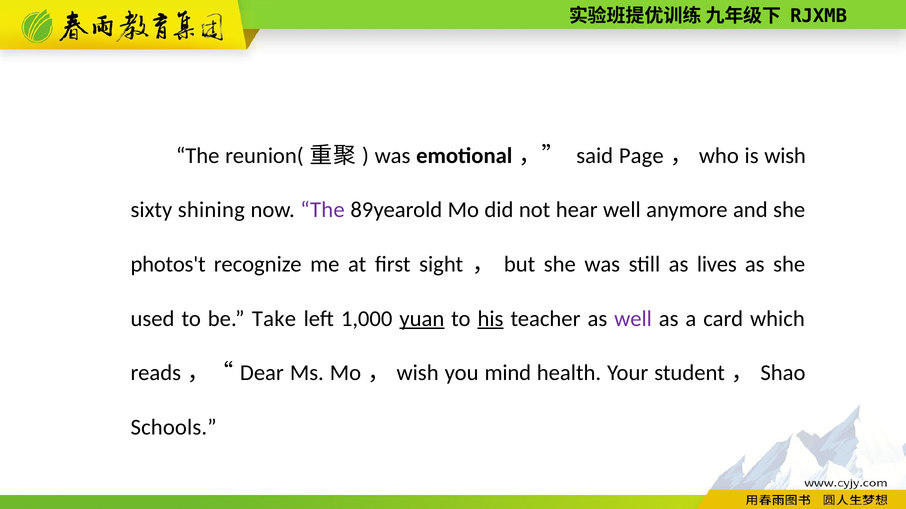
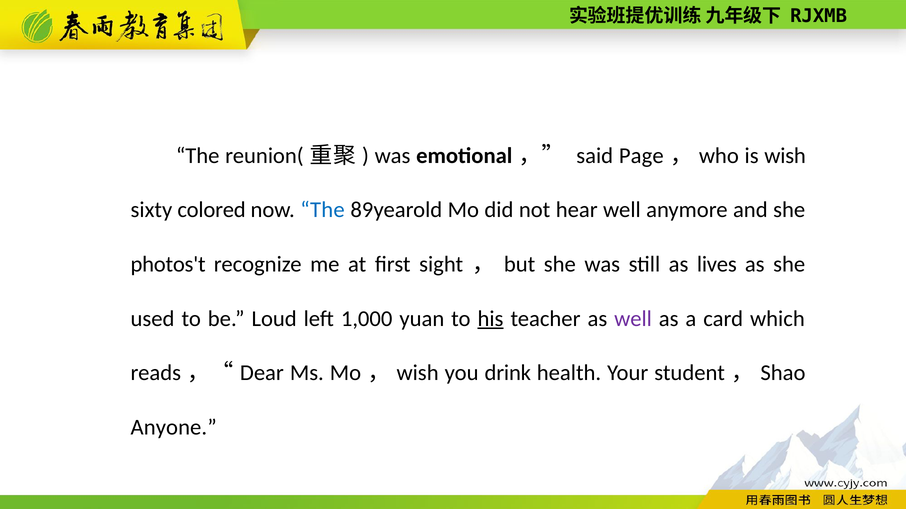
shining: shining -> colored
The at (322, 210) colour: purple -> blue
Take: Take -> Loud
yuan underline: present -> none
mind: mind -> drink
Schools: Schools -> Anyone
